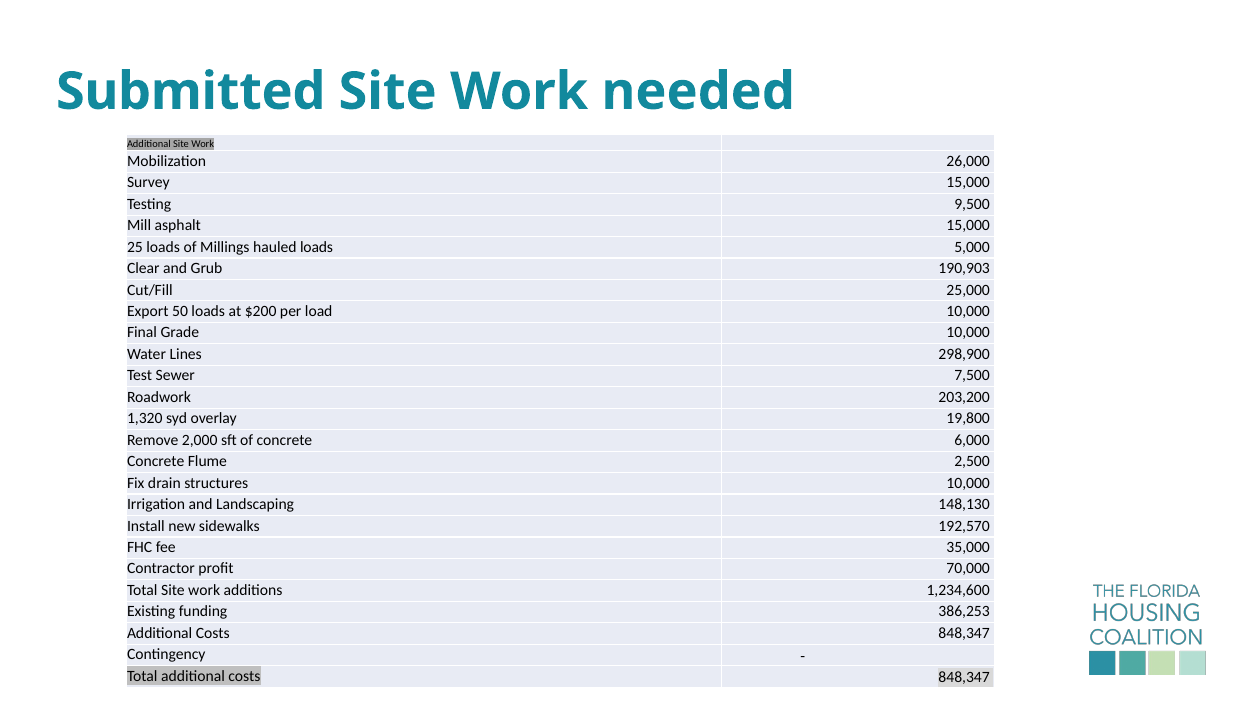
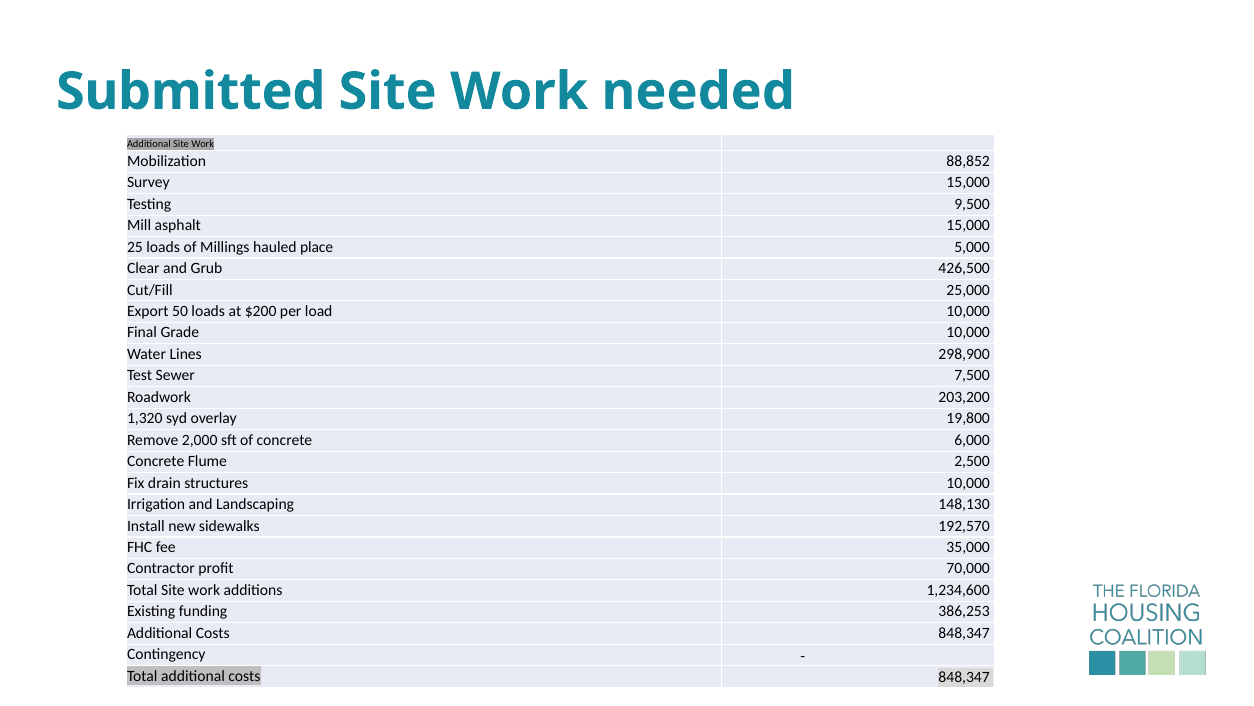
26,000: 26,000 -> 88,852
hauled loads: loads -> place
190,903: 190,903 -> 426,500
